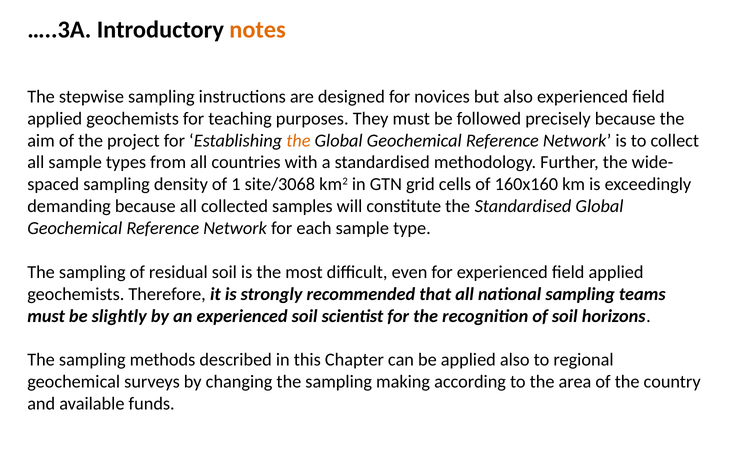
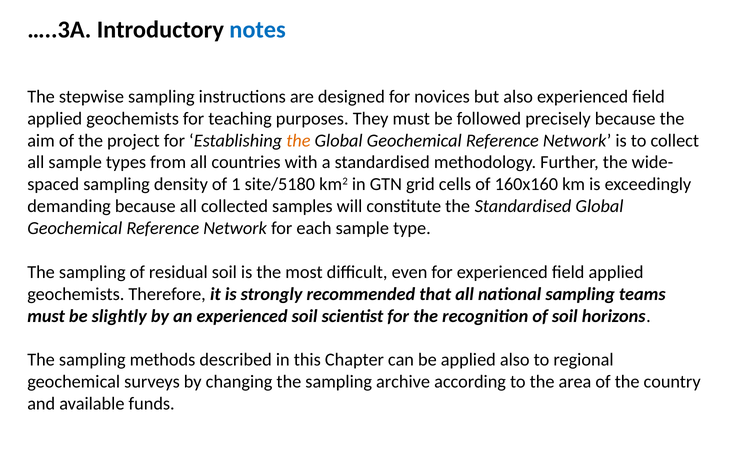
notes colour: orange -> blue
site/3068: site/3068 -> site/5180
making: making -> archive
